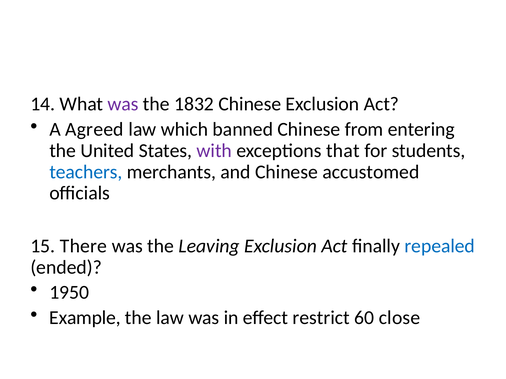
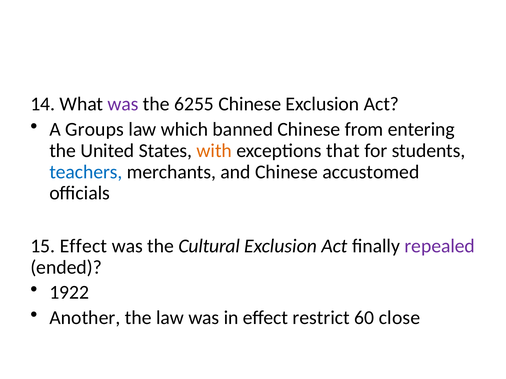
1832: 1832 -> 6255
Agreed: Agreed -> Groups
with colour: purple -> orange
15 There: There -> Effect
Leaving: Leaving -> Cultural
repealed colour: blue -> purple
1950: 1950 -> 1922
Example: Example -> Another
